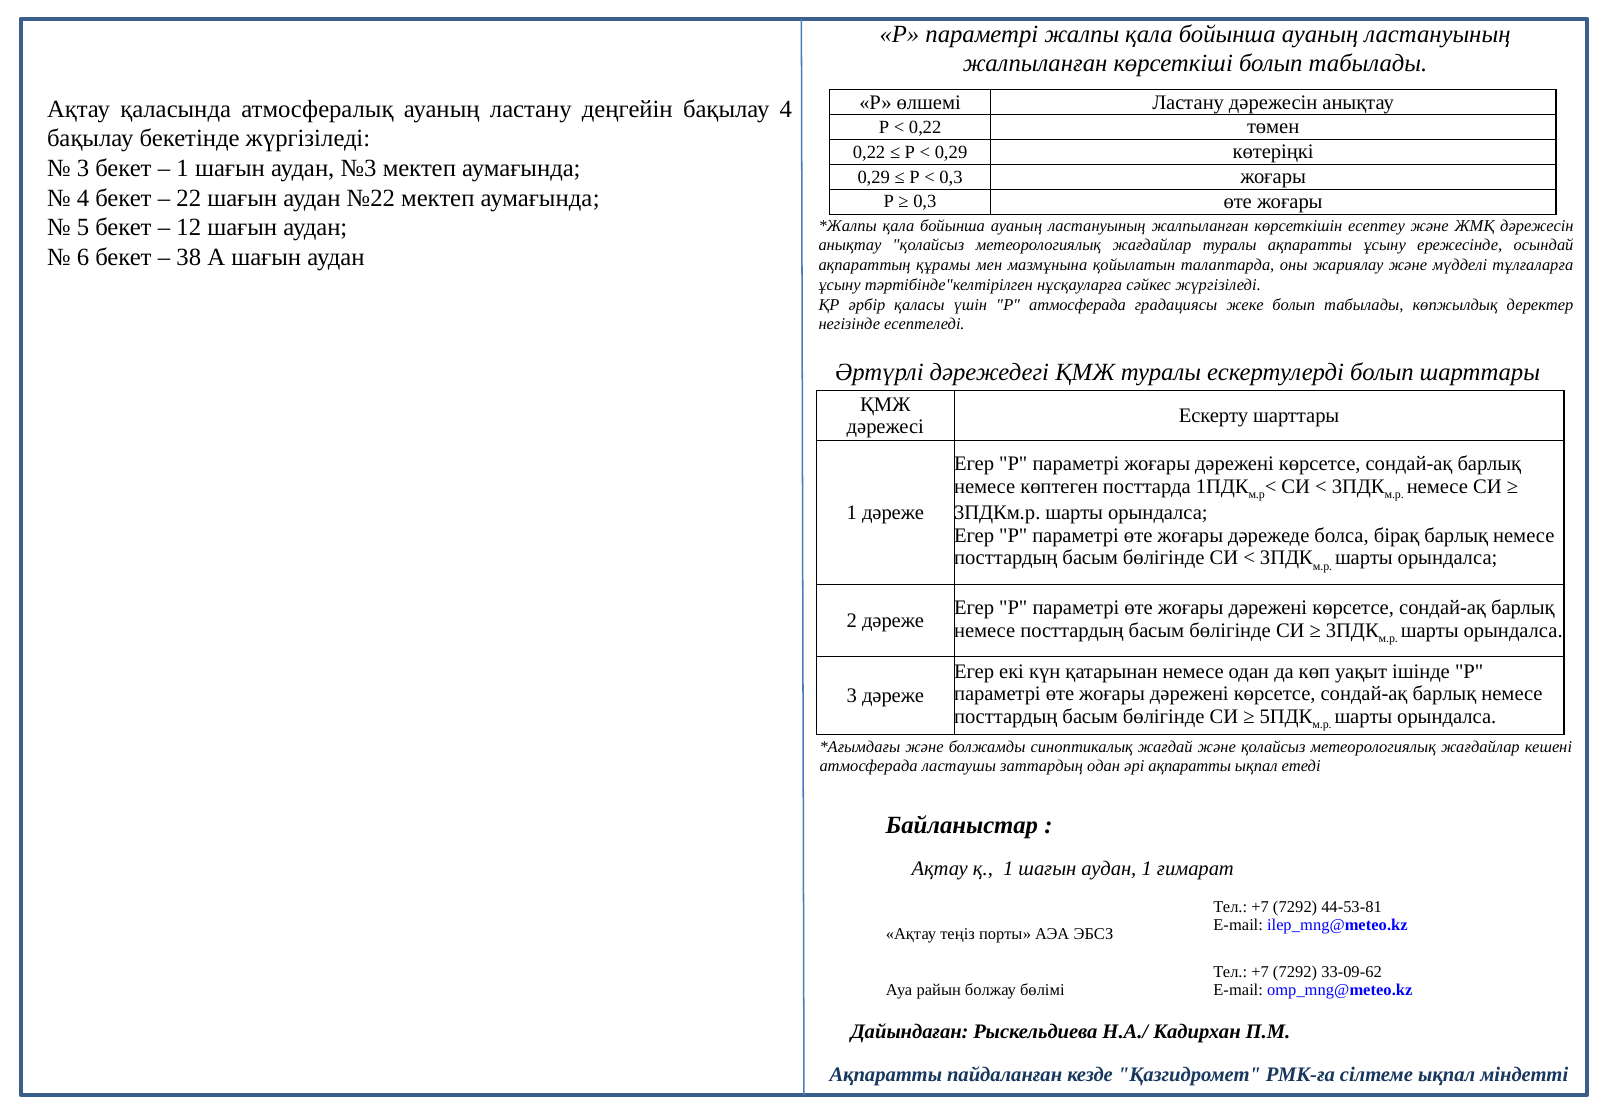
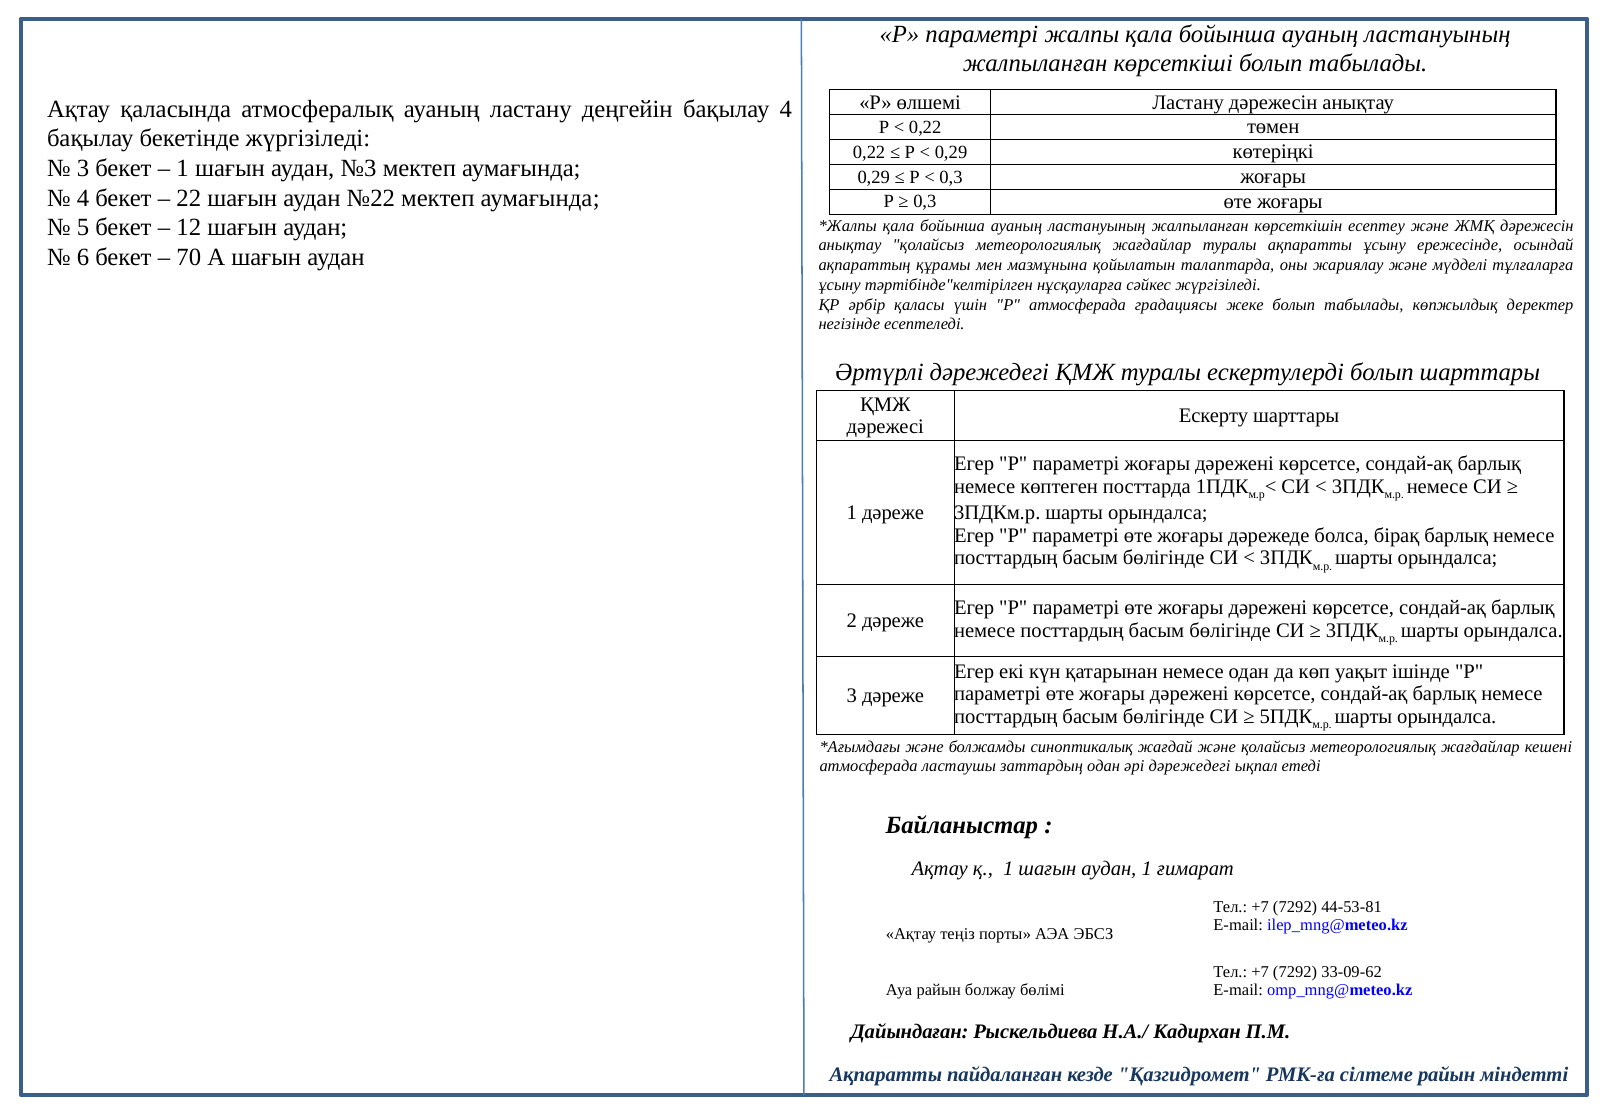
38: 38 -> 70
әрі ақпаратты: ақпаратты -> дәрежедегі
сілтеме ықпал: ықпал -> райын
